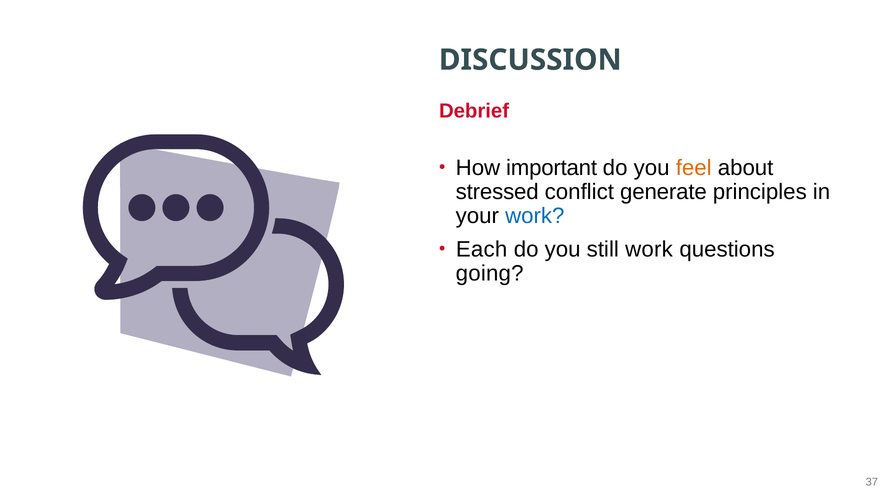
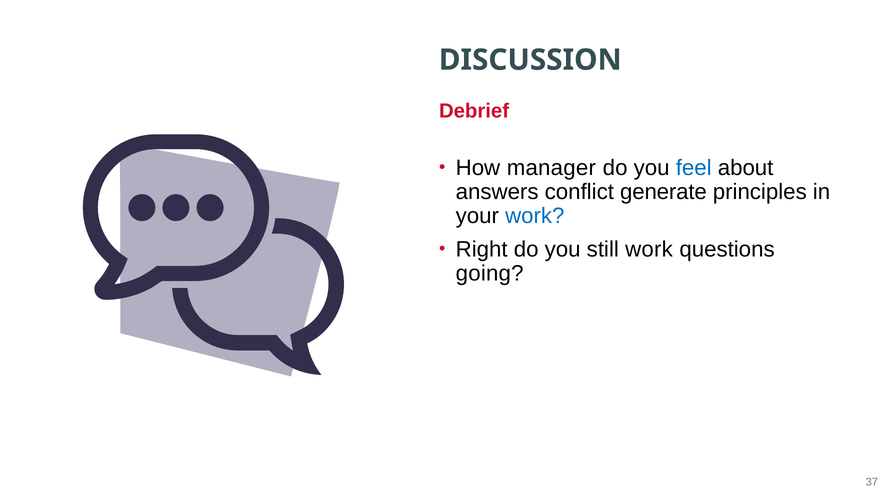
important: important -> manager
feel colour: orange -> blue
stressed: stressed -> answers
Each: Each -> Right
